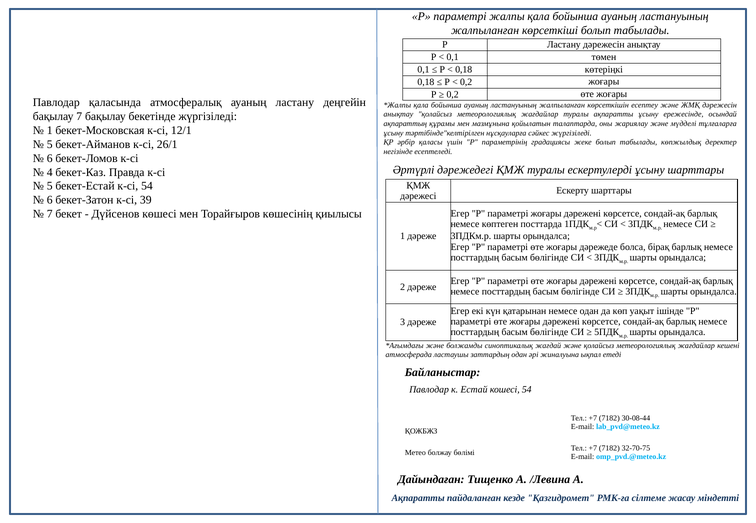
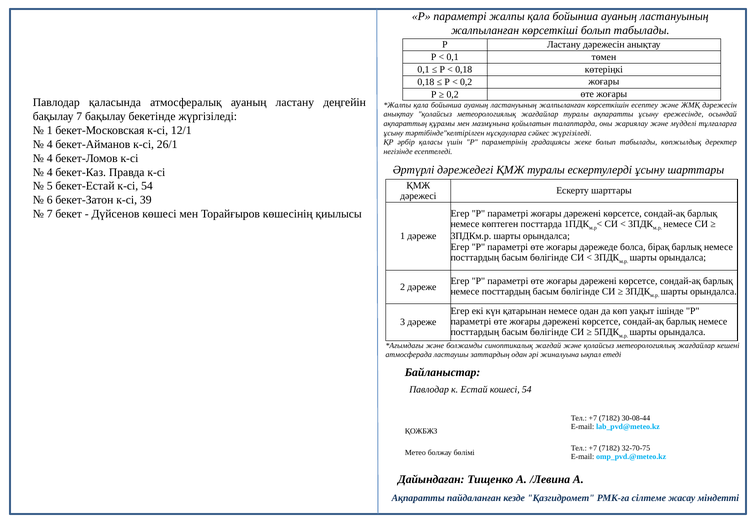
5 at (50, 144): 5 -> 4
6 at (50, 158): 6 -> 4
